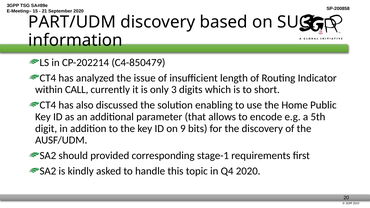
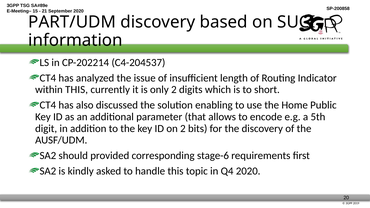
C4-850479: C4-850479 -> C4-204537
within CALL: CALL -> THIS
only 3: 3 -> 2
on 9: 9 -> 2
stage-1: stage-1 -> stage-6
